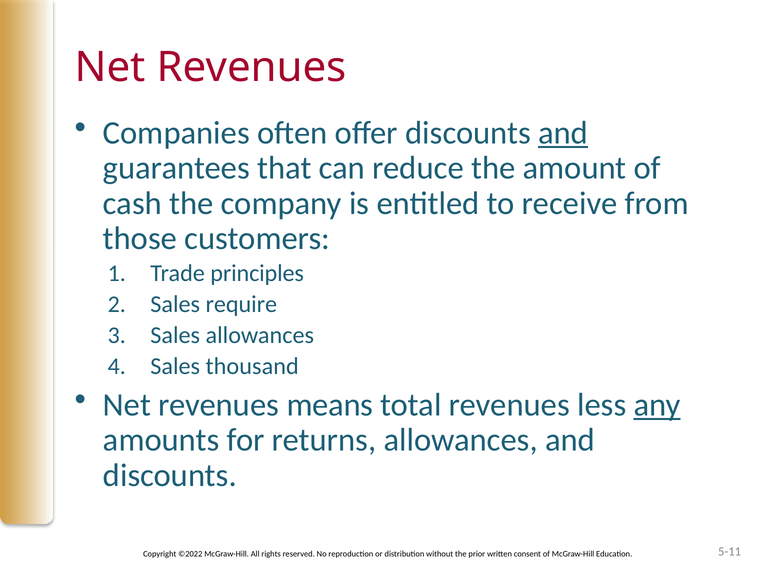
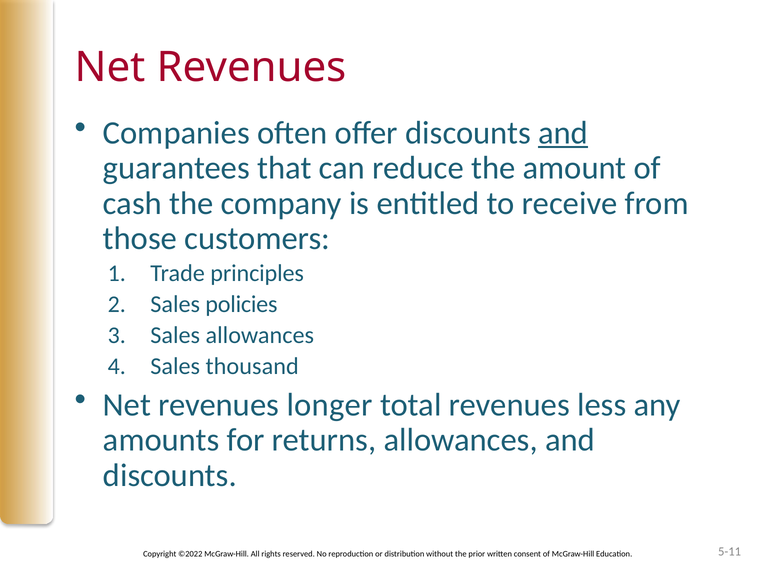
require: require -> policies
means: means -> longer
any underline: present -> none
